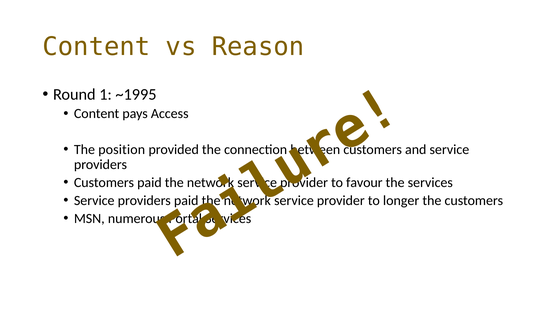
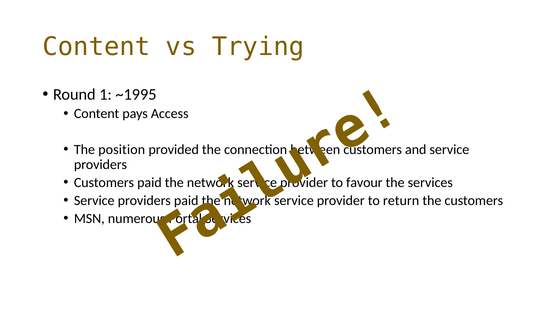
Reason: Reason -> Trying
longer: longer -> return
